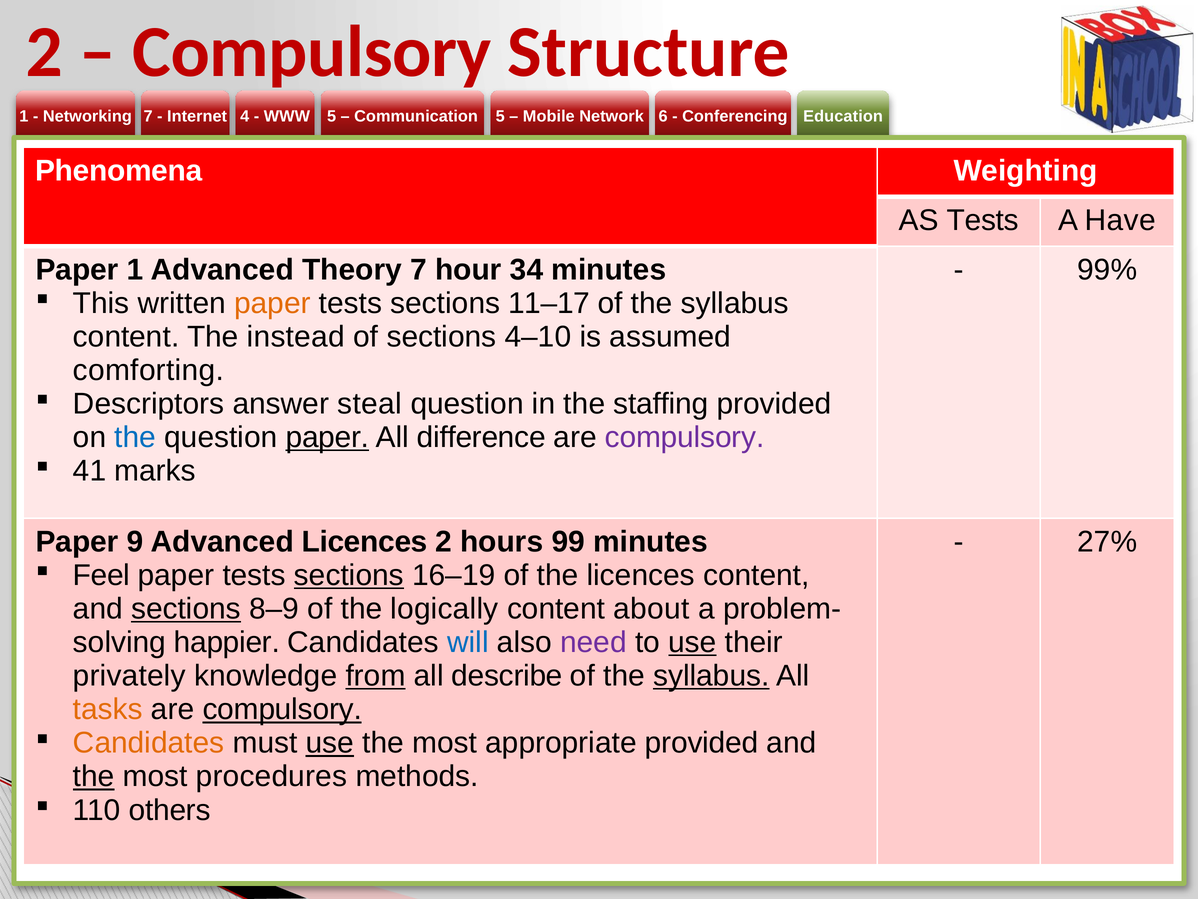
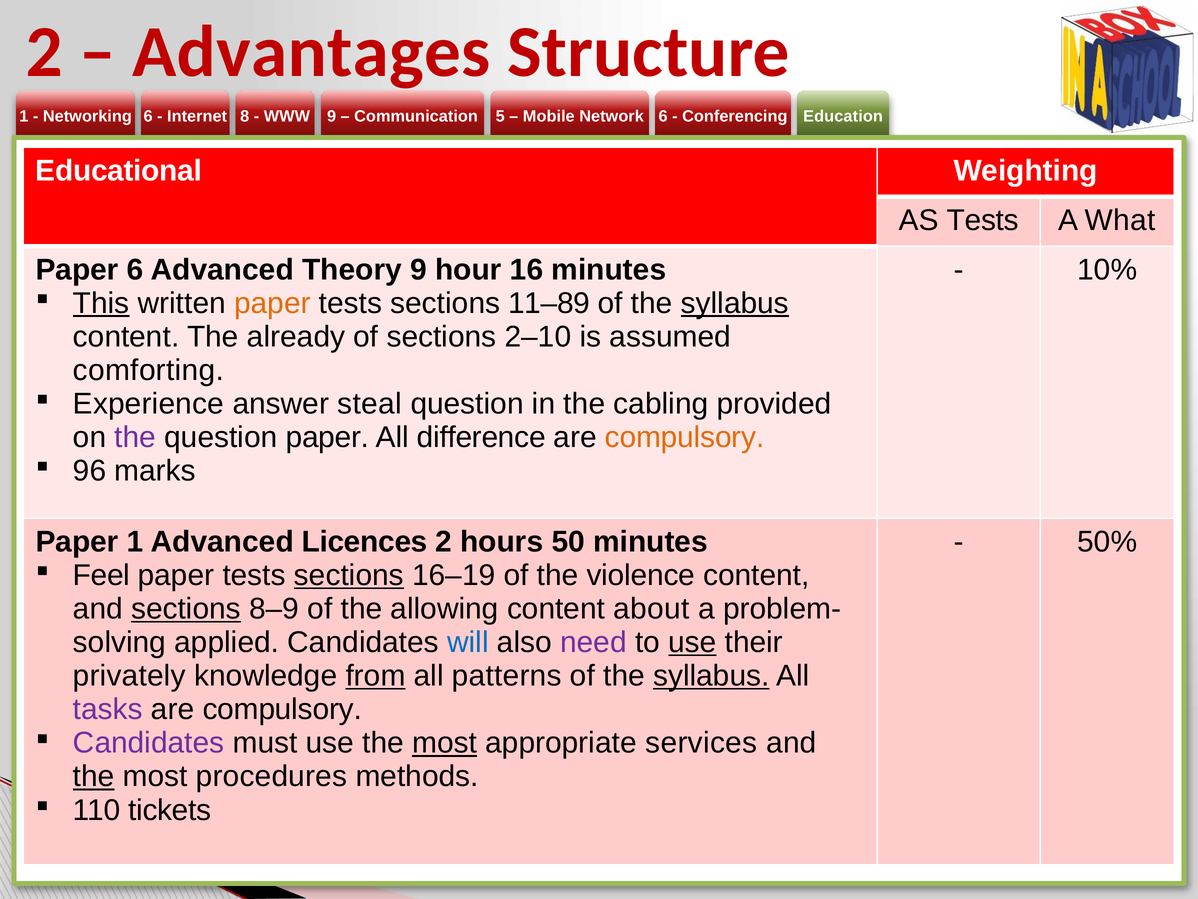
Compulsory at (312, 52): Compulsory -> Advantages
7 at (148, 116): 7 -> 6
4: 4 -> 8
5 at (332, 116): 5 -> 9
Phenomena: Phenomena -> Educational
Have: Have -> What
Paper 1: 1 -> 6
Theory 7: 7 -> 9
34: 34 -> 16
99%: 99% -> 10%
This underline: none -> present
11–17: 11–17 -> 11–89
syllabus at (735, 303) underline: none -> present
instead: instead -> already
4–10: 4–10 -> 2–10
Descriptors: Descriptors -> Experience
staffing: staffing -> cabling
the at (135, 437) colour: blue -> purple
paper at (327, 437) underline: present -> none
compulsory at (685, 437) colour: purple -> orange
41: 41 -> 96
Paper 9: 9 -> 1
99: 99 -> 50
27%: 27% -> 50%
the licences: licences -> violence
logically: logically -> allowing
happier: happier -> applied
describe: describe -> patterns
tasks colour: orange -> purple
compulsory at (282, 709) underline: present -> none
Candidates at (149, 743) colour: orange -> purple
use at (330, 743) underline: present -> none
most at (445, 743) underline: none -> present
appropriate provided: provided -> services
others: others -> tickets
